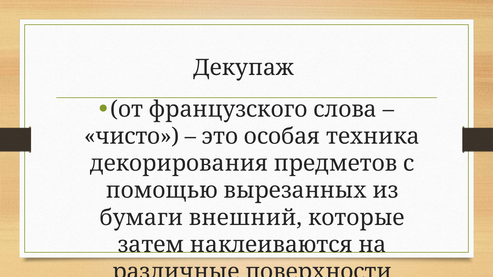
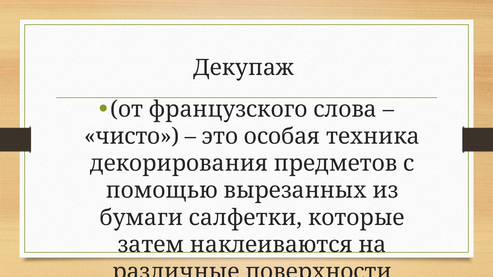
внешний: внешний -> салфетки
